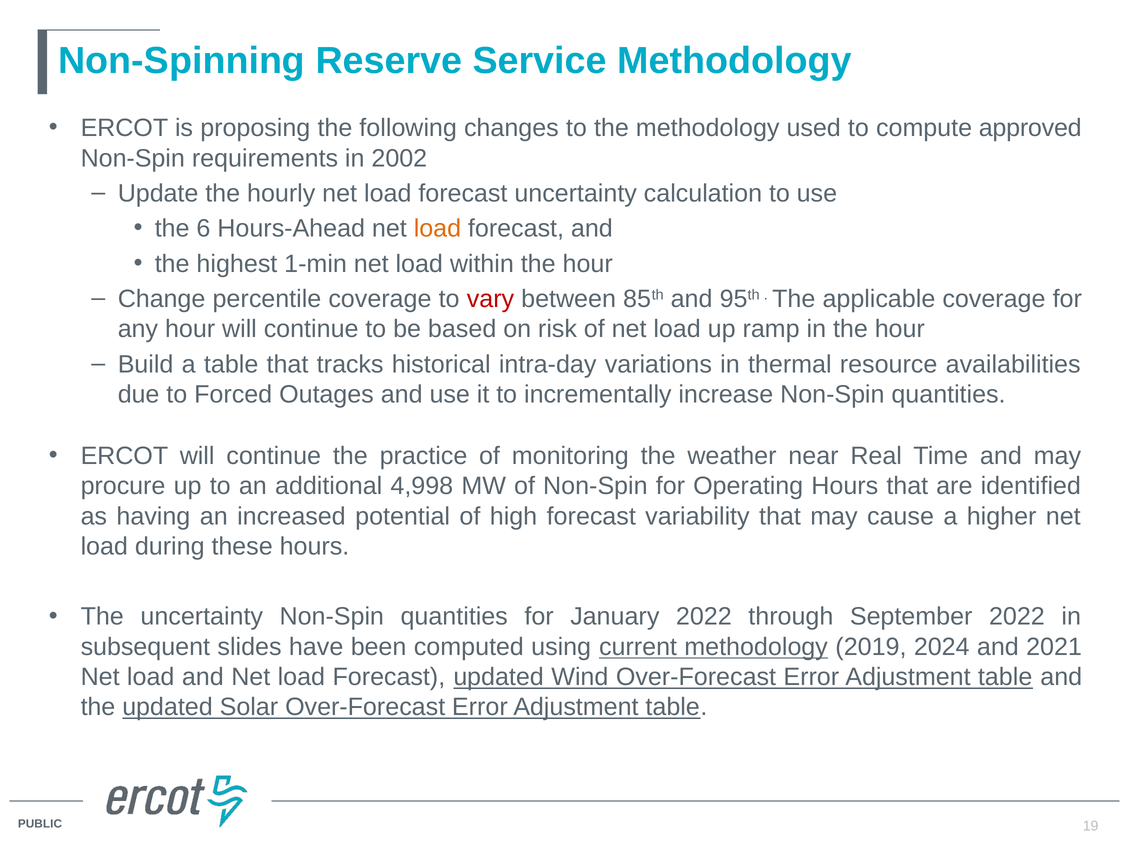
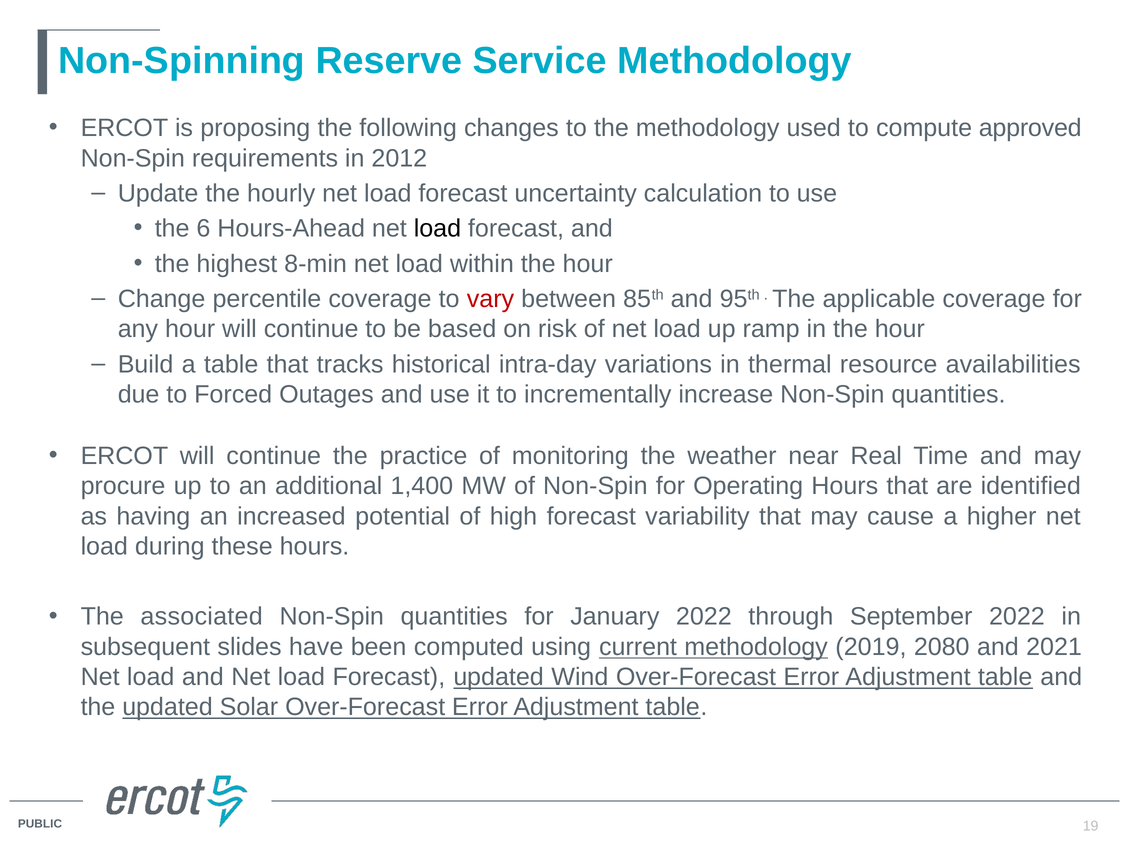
2002: 2002 -> 2012
load at (437, 229) colour: orange -> black
1-min: 1-min -> 8-min
4,998: 4,998 -> 1,400
The uncertainty: uncertainty -> associated
2024: 2024 -> 2080
